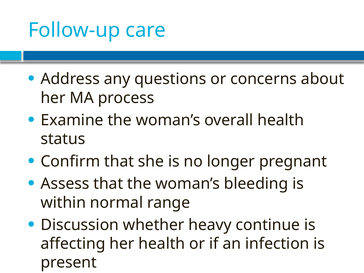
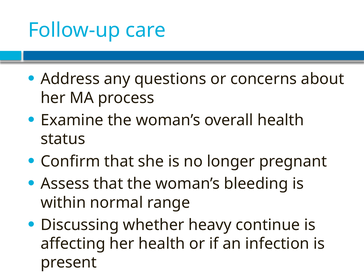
Discussion: Discussion -> Discussing
